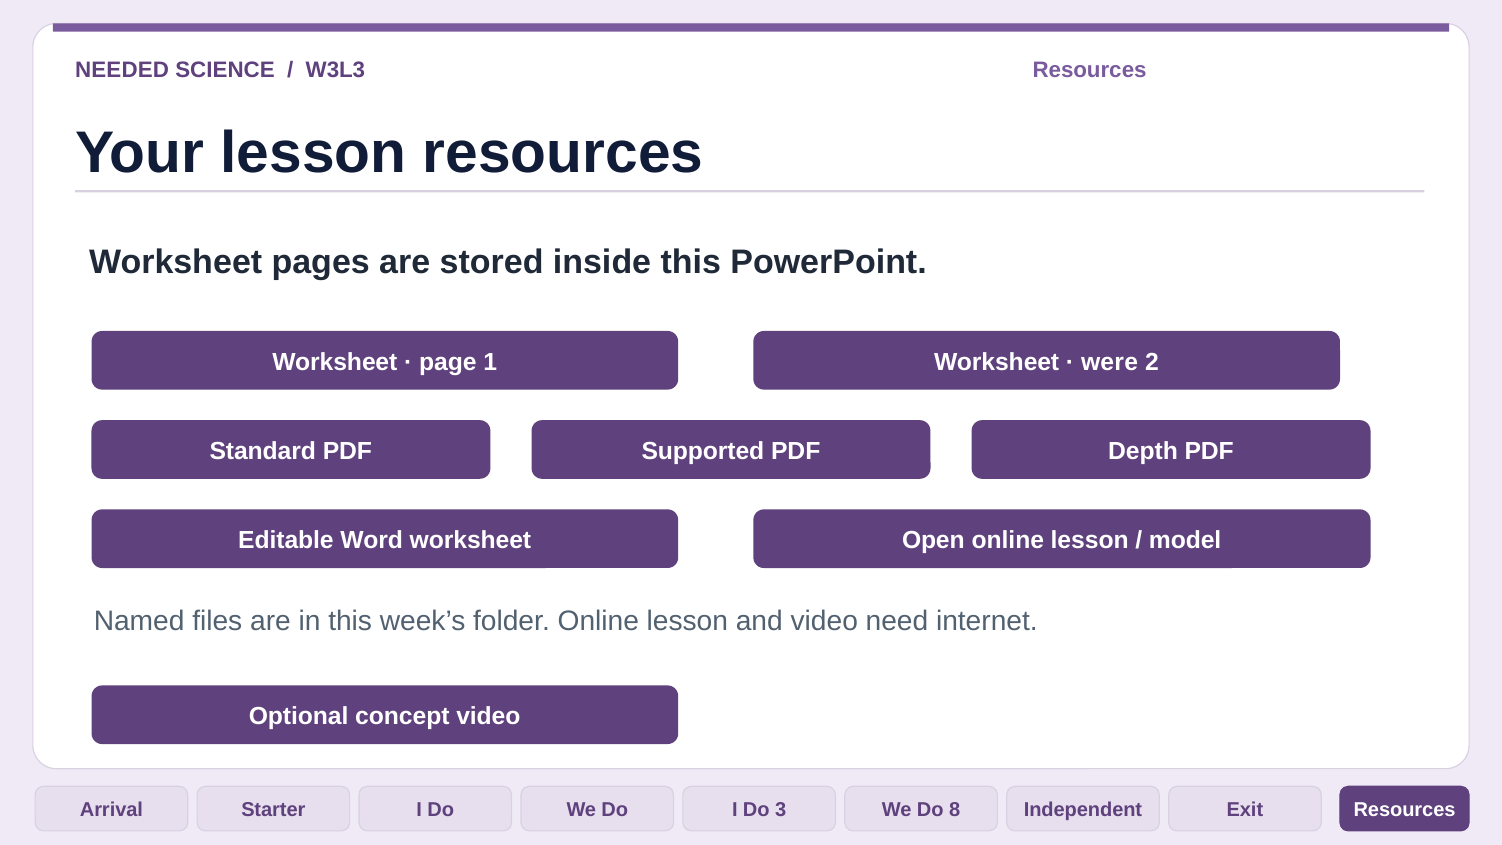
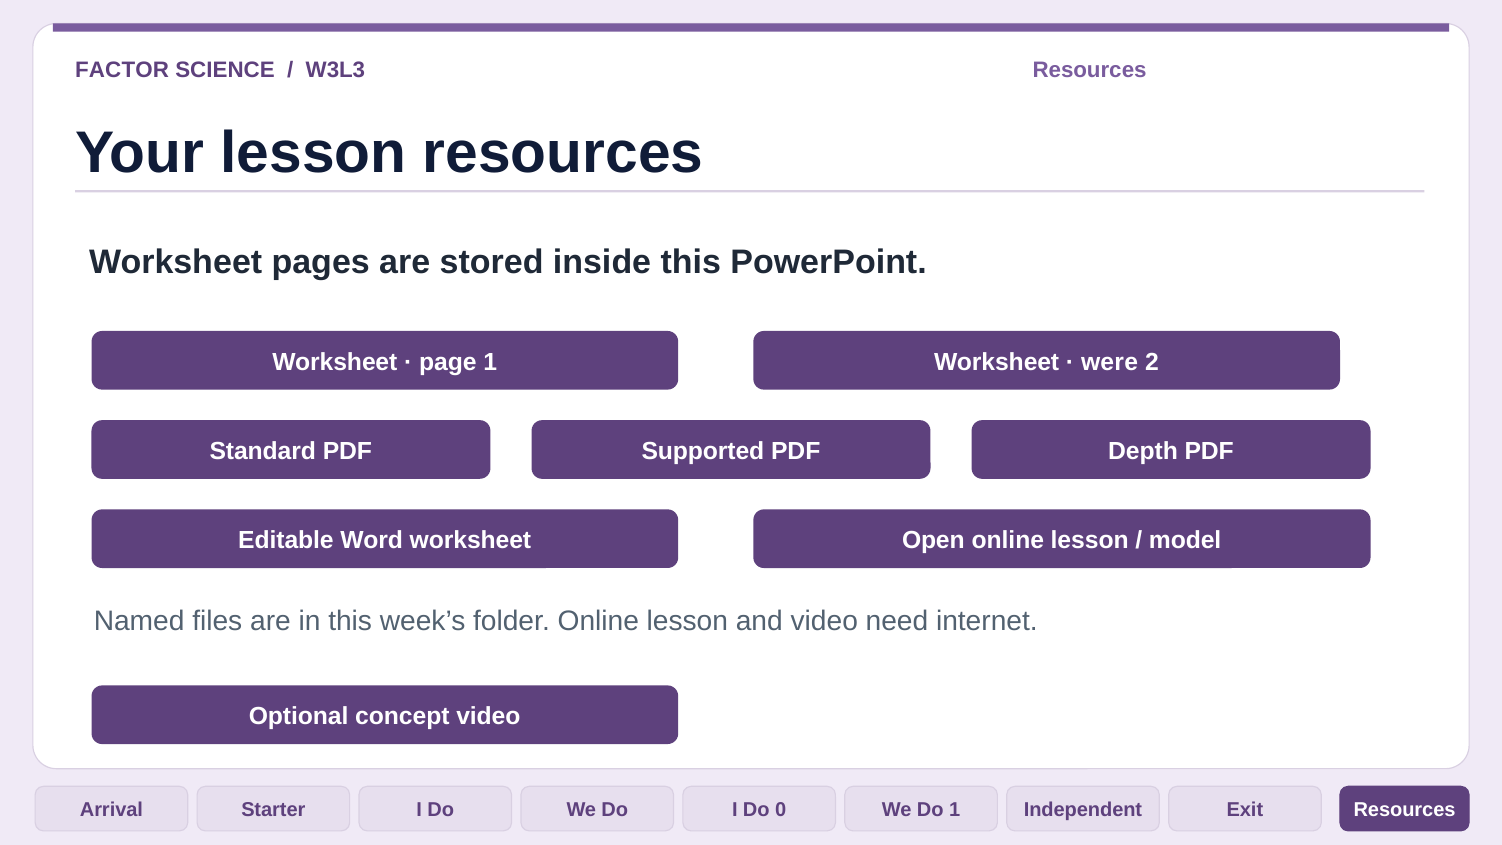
NEEDED: NEEDED -> FACTOR
3: 3 -> 0
Do 8: 8 -> 1
